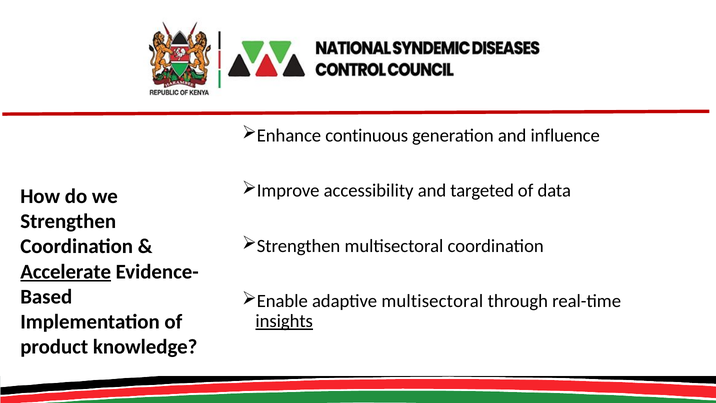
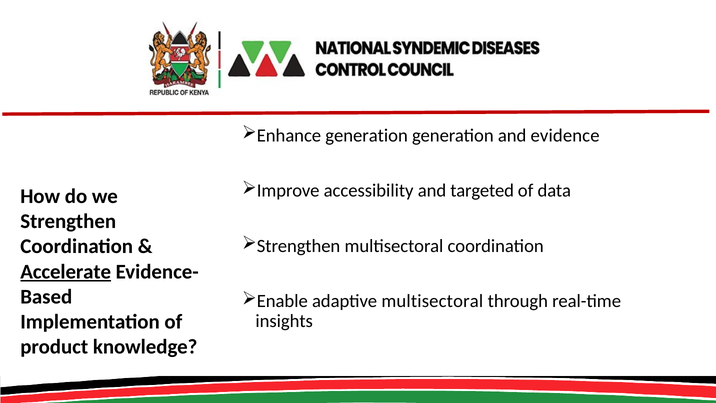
Enhance continuous: continuous -> generation
influence: influence -> evidence
insights underline: present -> none
